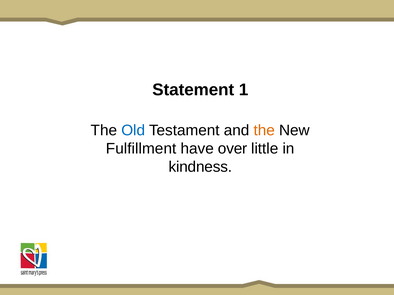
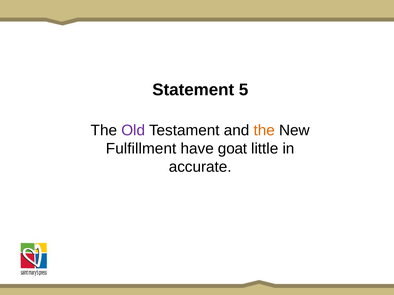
1: 1 -> 5
Old colour: blue -> purple
over: over -> goat
kindness: kindness -> accurate
